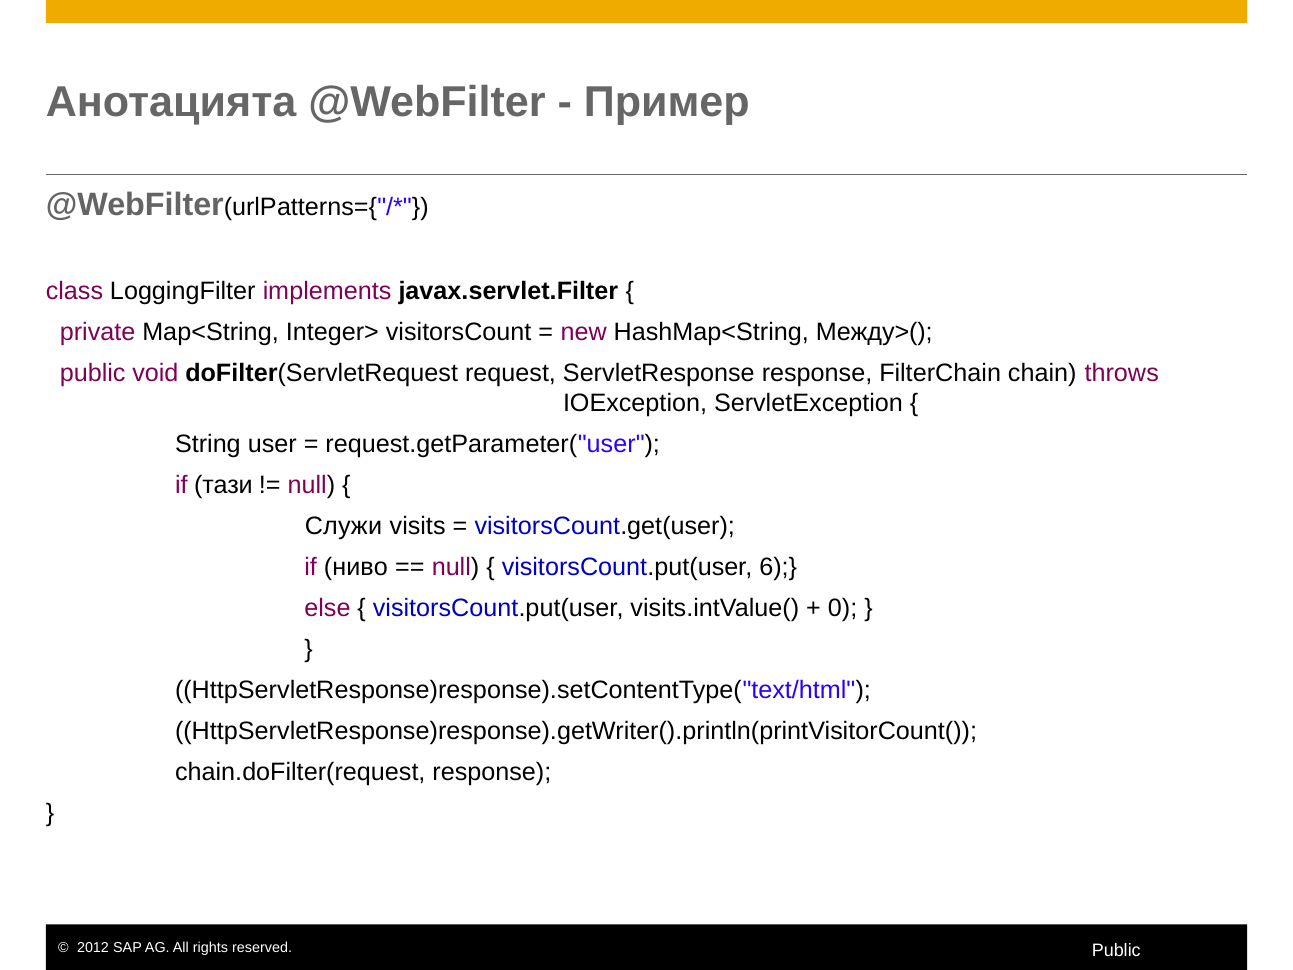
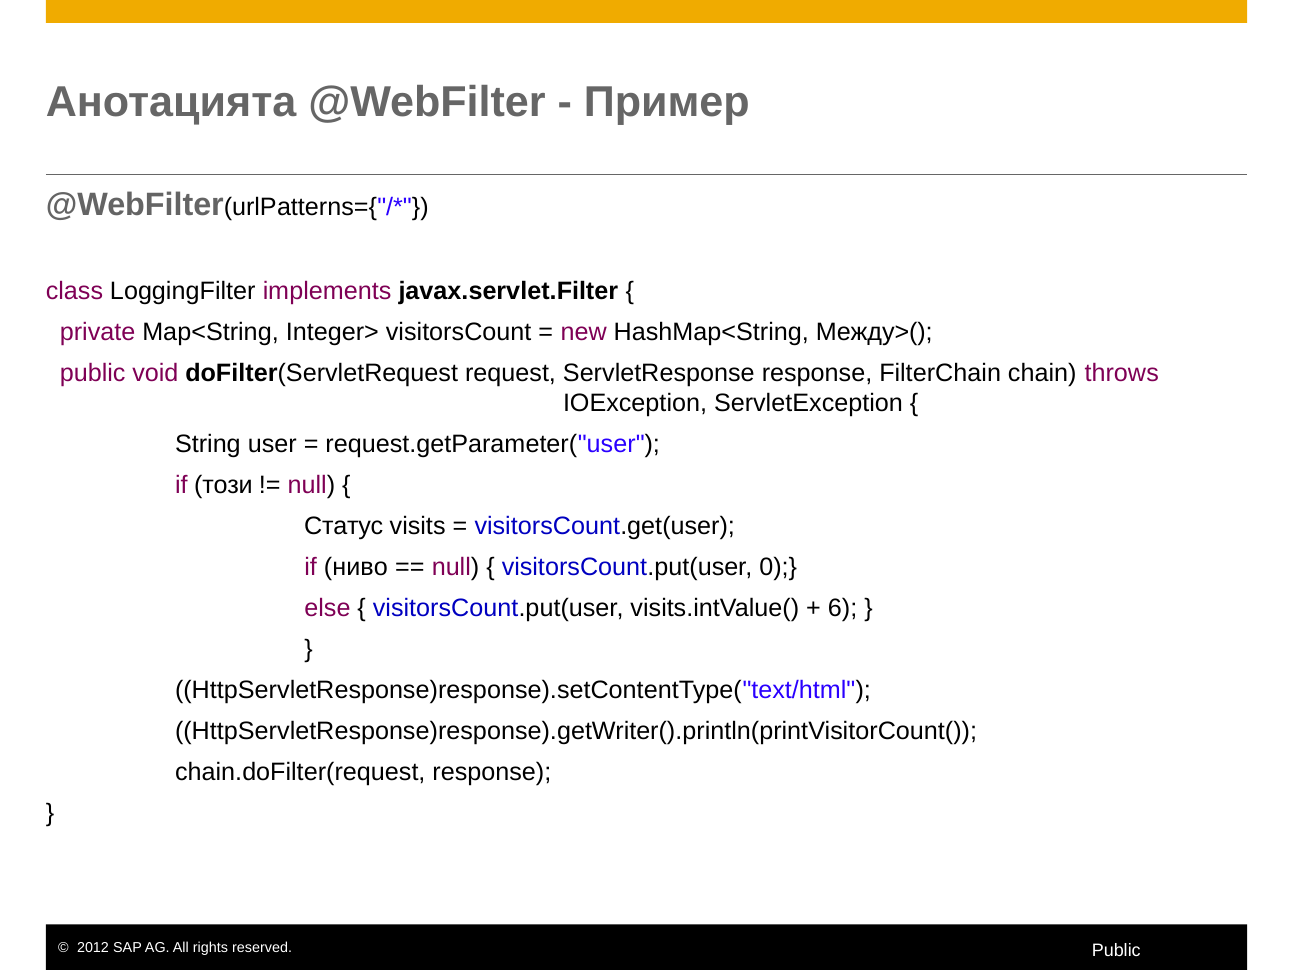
тази: тази -> този
Служи: Служи -> Статус
6: 6 -> 0
0: 0 -> 6
